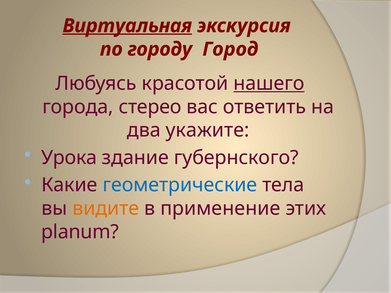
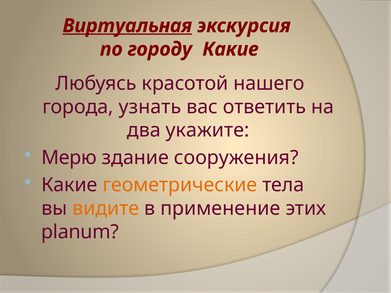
городу Город: Город -> Какие
нашего underline: present -> none
стерео: стерео -> узнать
Урока: Урока -> Мерю
губернского: губернского -> сооружения
геометрические colour: blue -> orange
